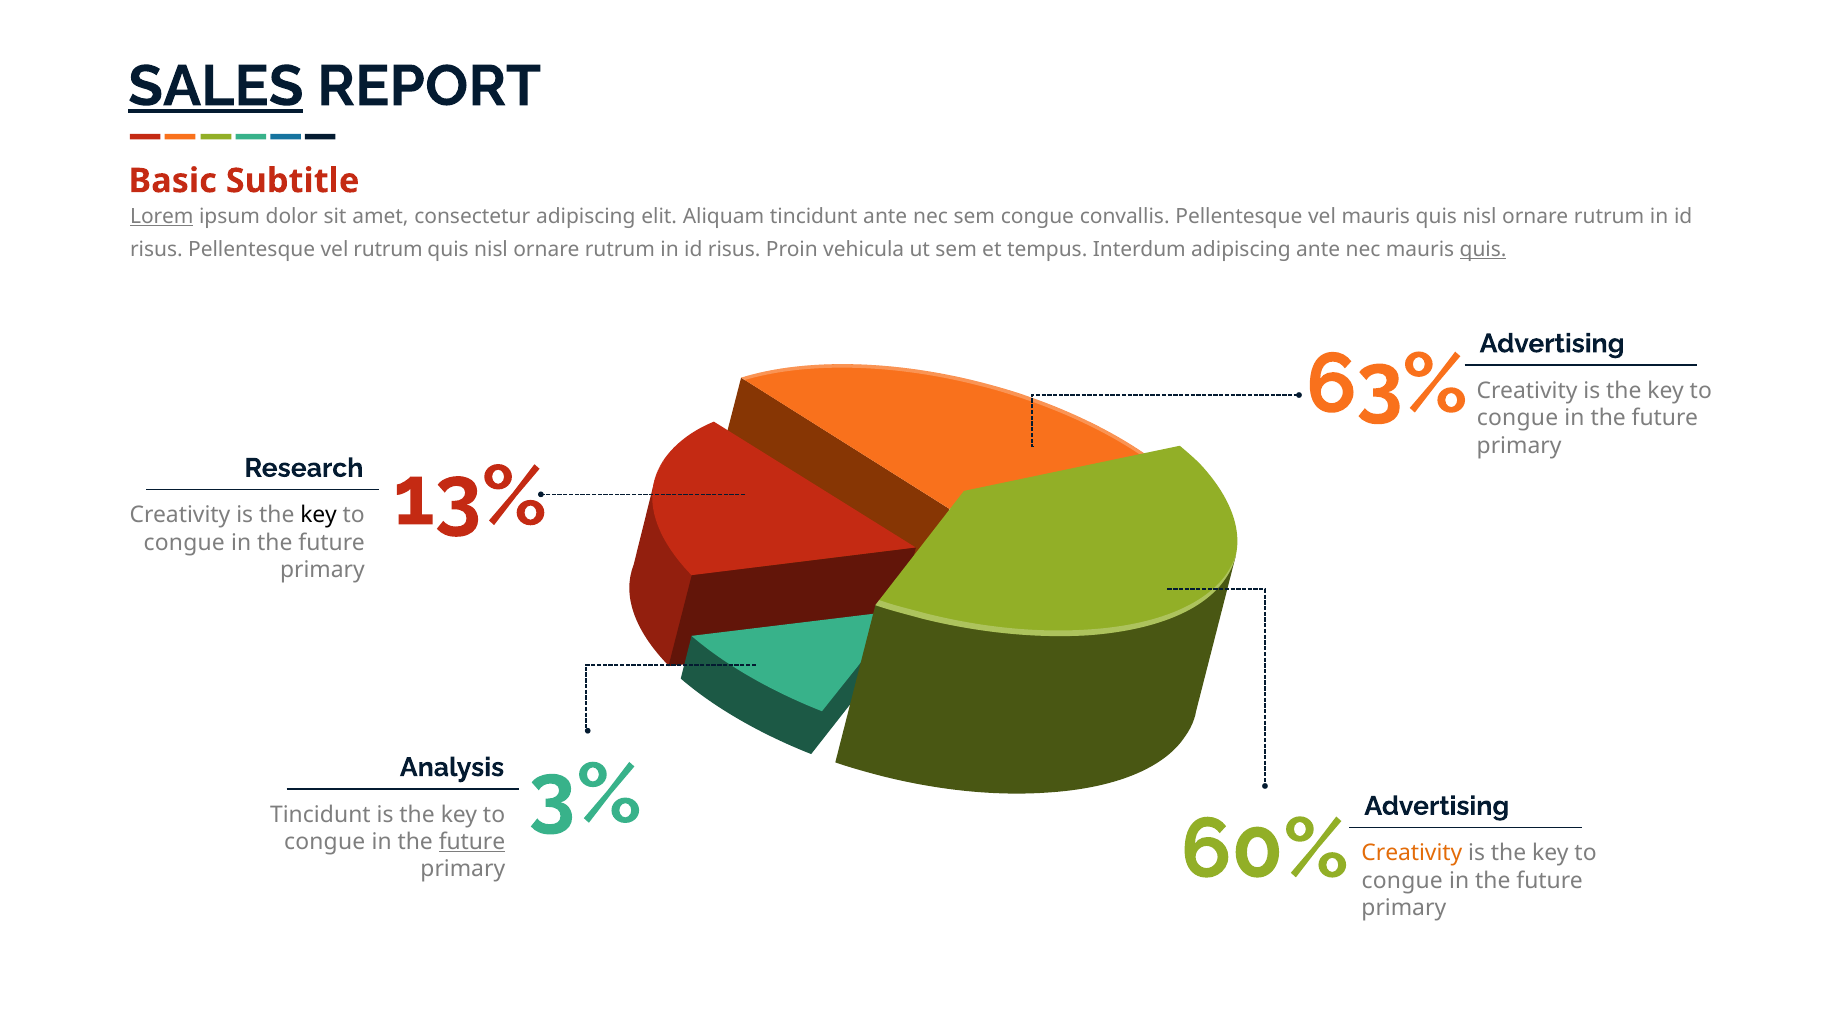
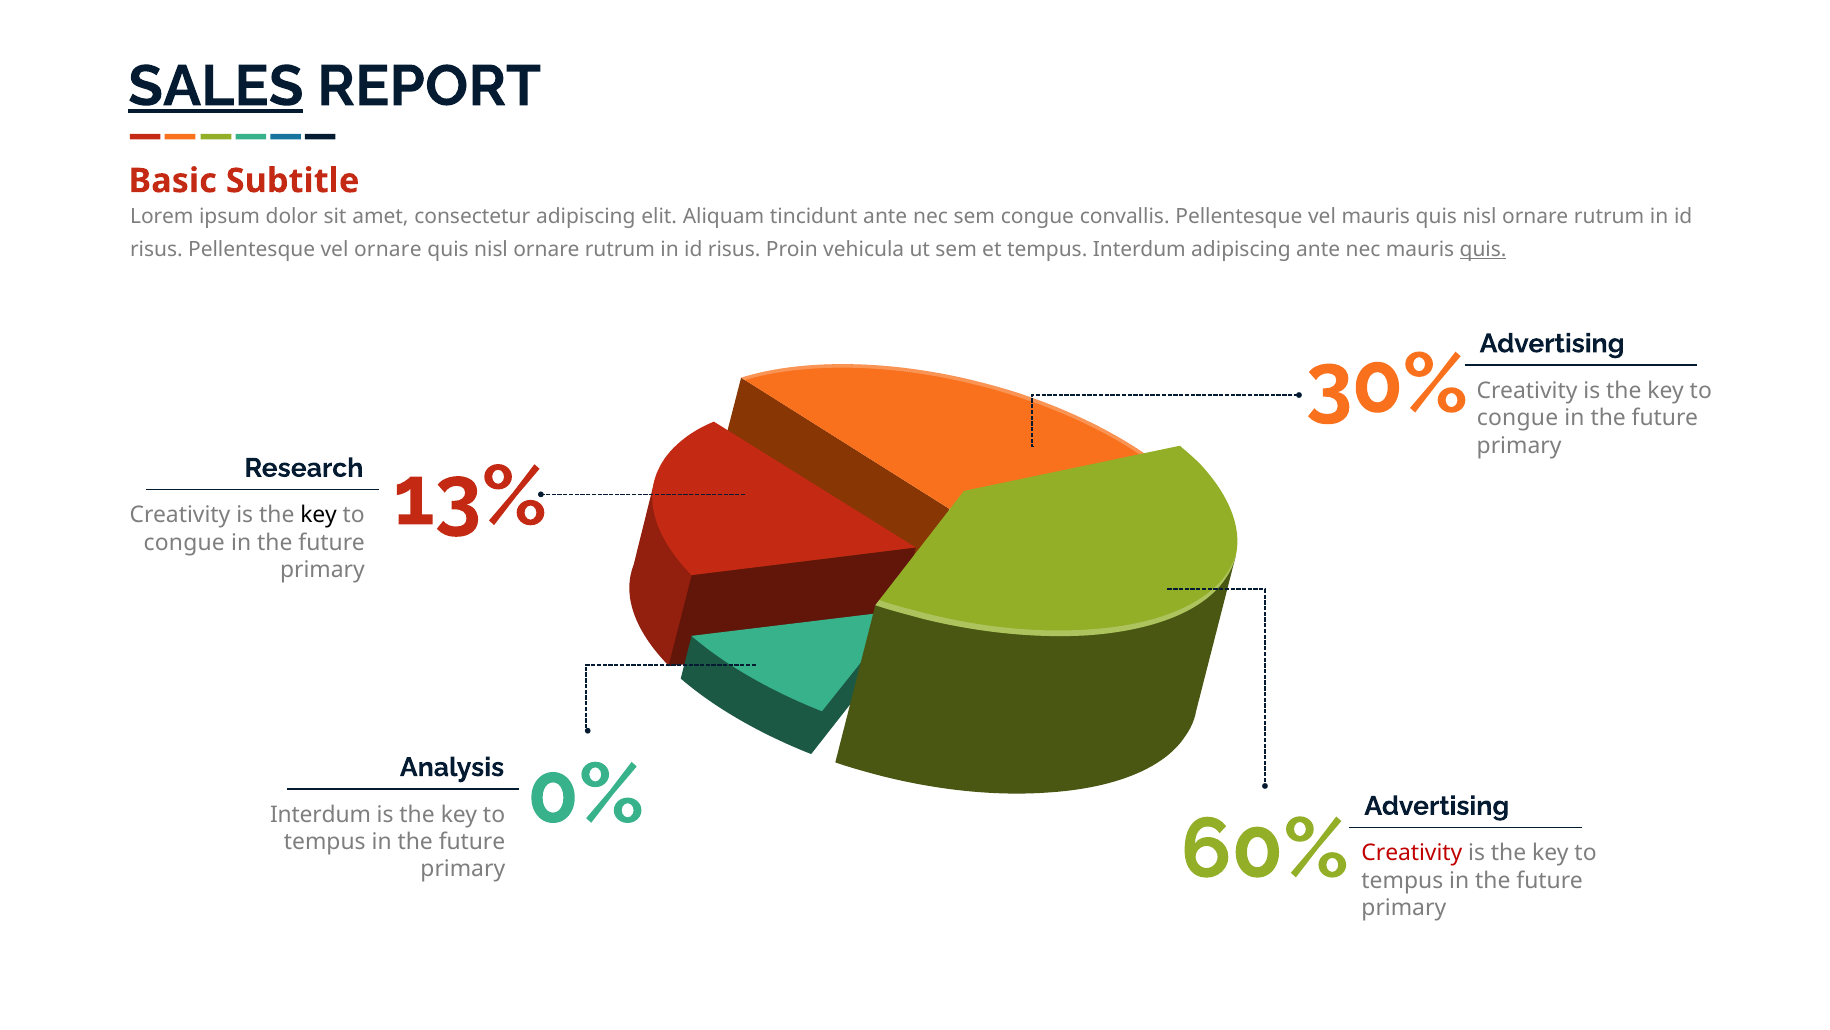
Lorem underline: present -> none
vel rutrum: rutrum -> ornare
63%: 63% -> 30%
3%: 3% -> 0%
Tincidunt at (320, 814): Tincidunt -> Interdum
congue at (325, 842): congue -> tempus
future at (472, 842) underline: present -> none
Creativity at (1412, 853) colour: orange -> red
congue at (1402, 880): congue -> tempus
